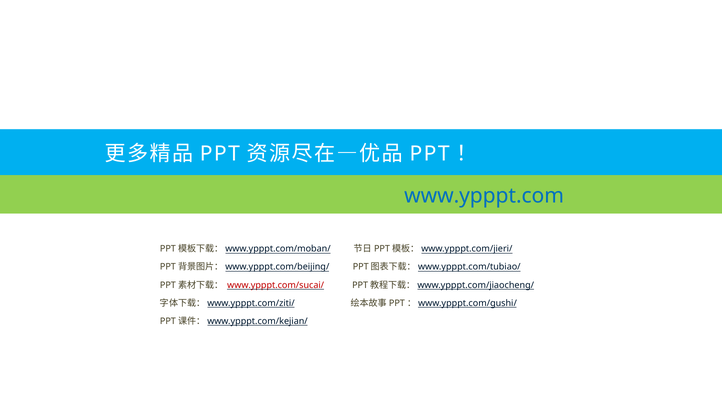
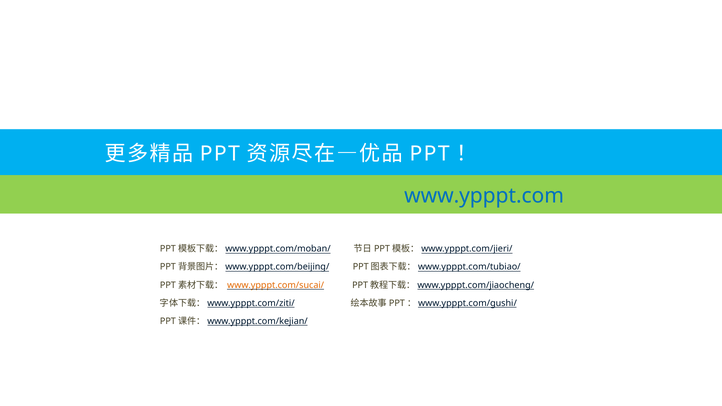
www.ypppt.com/sucai/ colour: red -> orange
